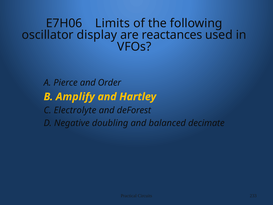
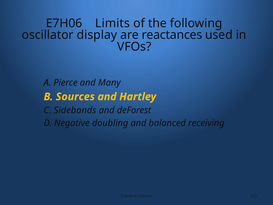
Order: Order -> Many
Amplify: Amplify -> Sources
Electrolyte: Electrolyte -> Sidebands
decimate: decimate -> receiving
